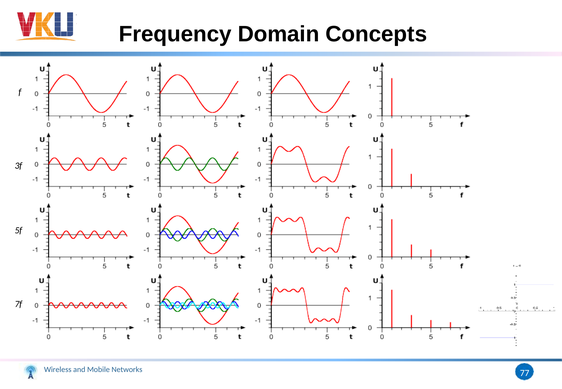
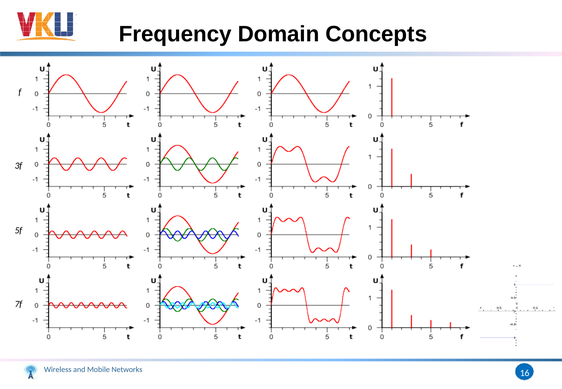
77: 77 -> 16
